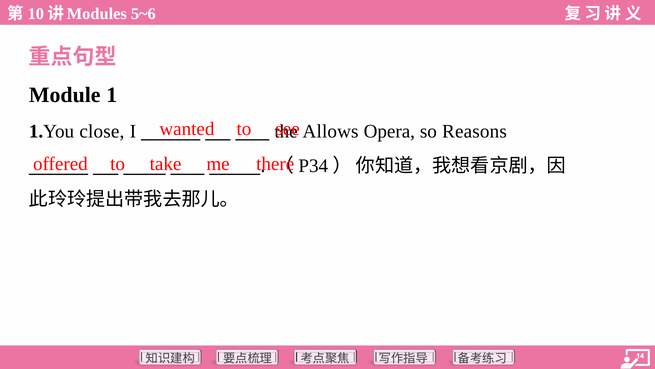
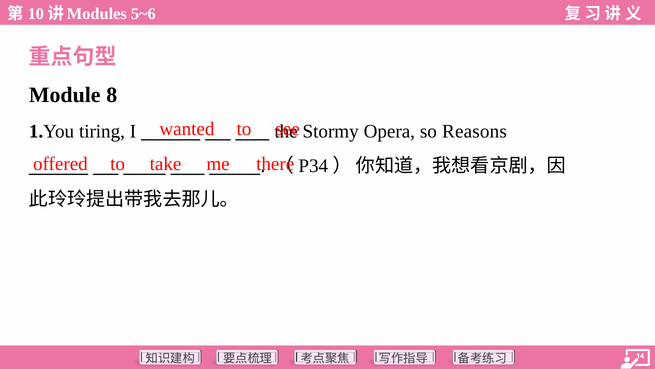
1: 1 -> 8
close: close -> tiring
Allows: Allows -> Stormy
